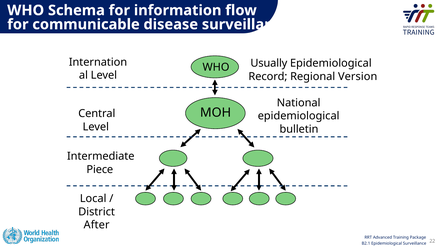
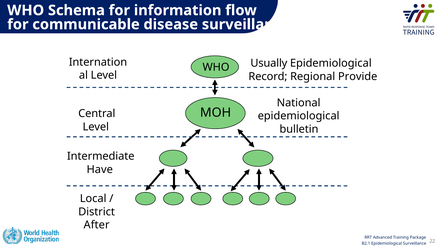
Version: Version -> Provide
Piece: Piece -> Have
